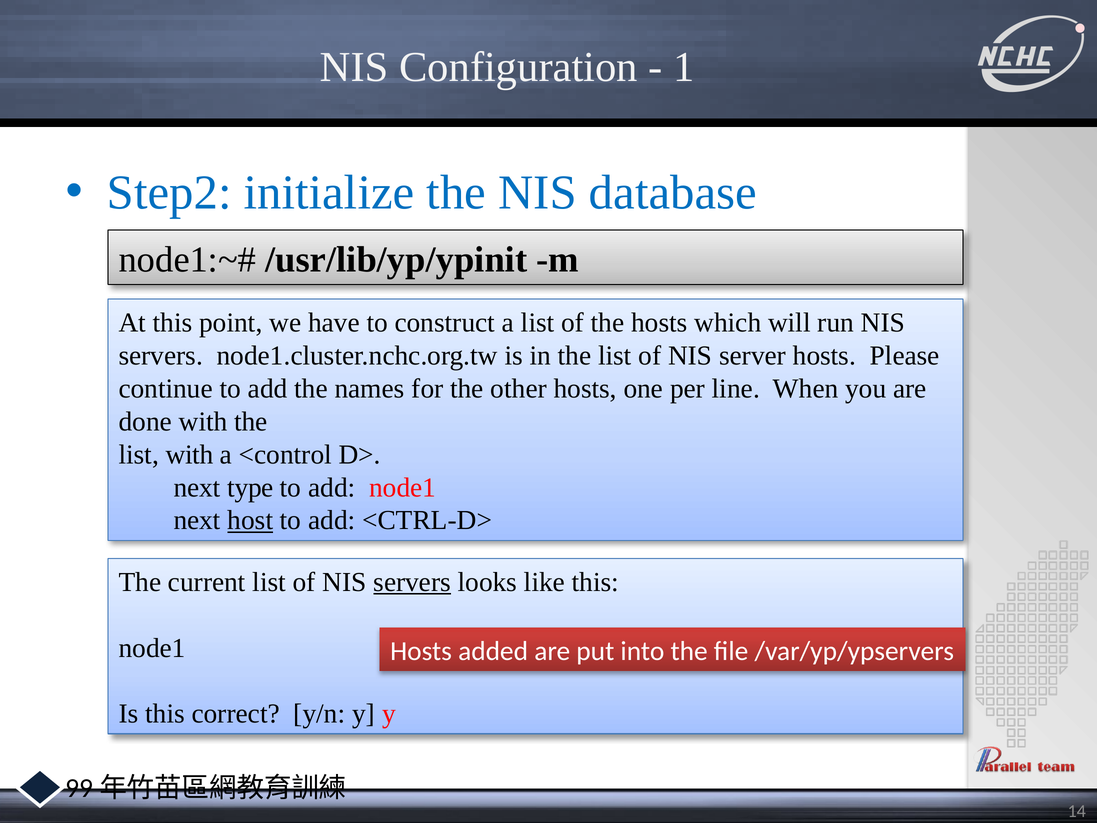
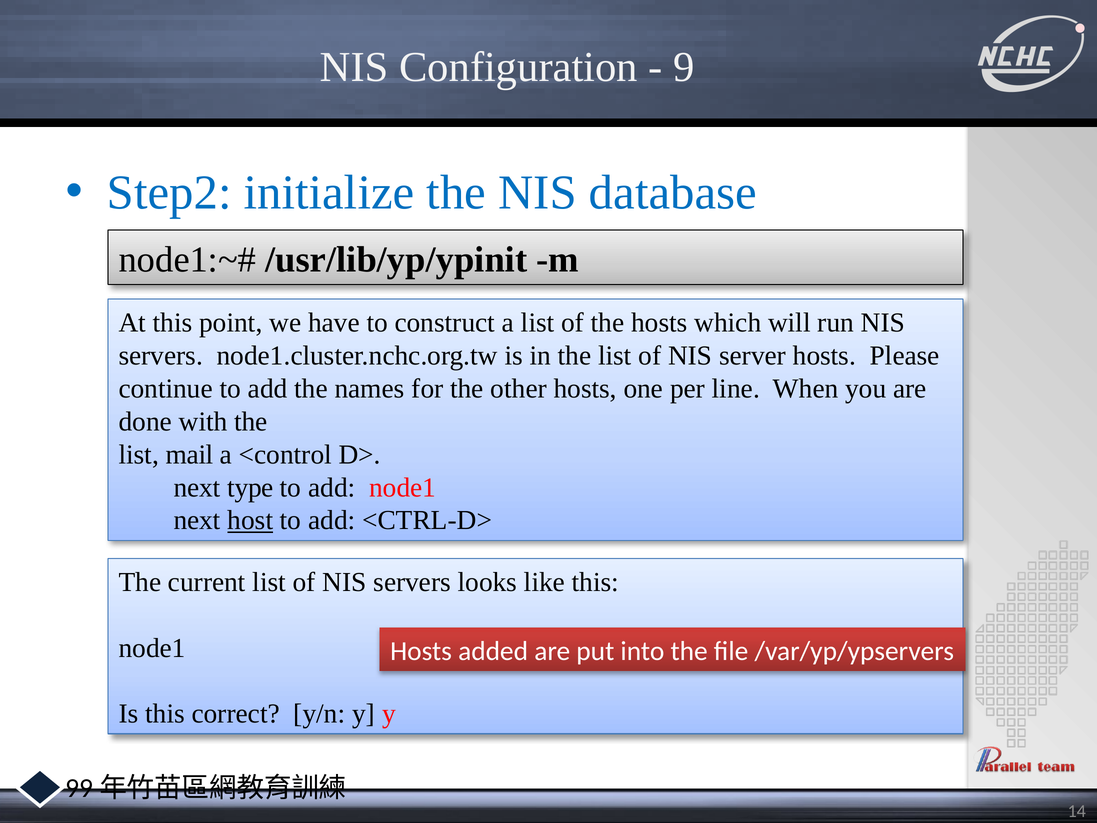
1: 1 -> 9
list with: with -> mail
servers at (412, 582) underline: present -> none
